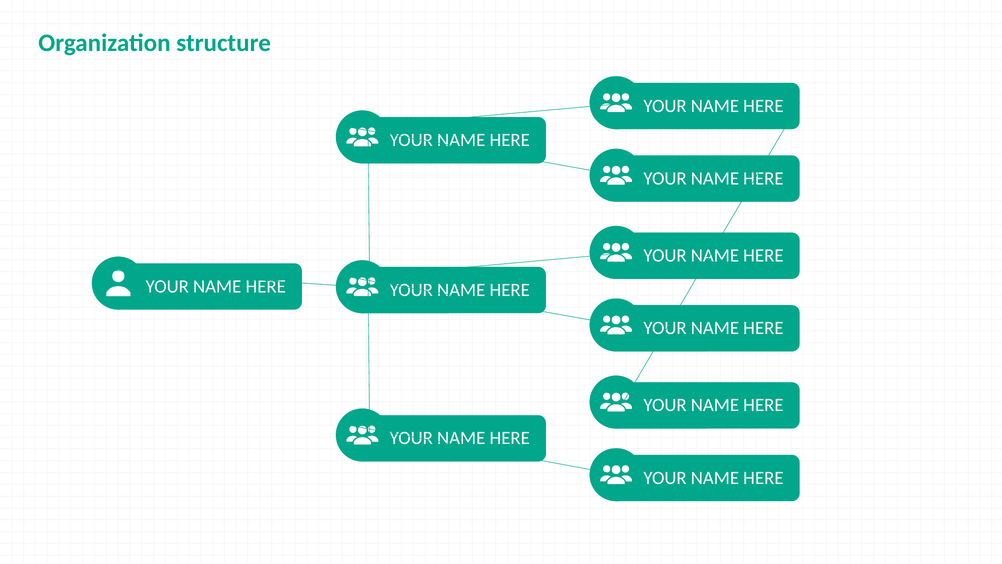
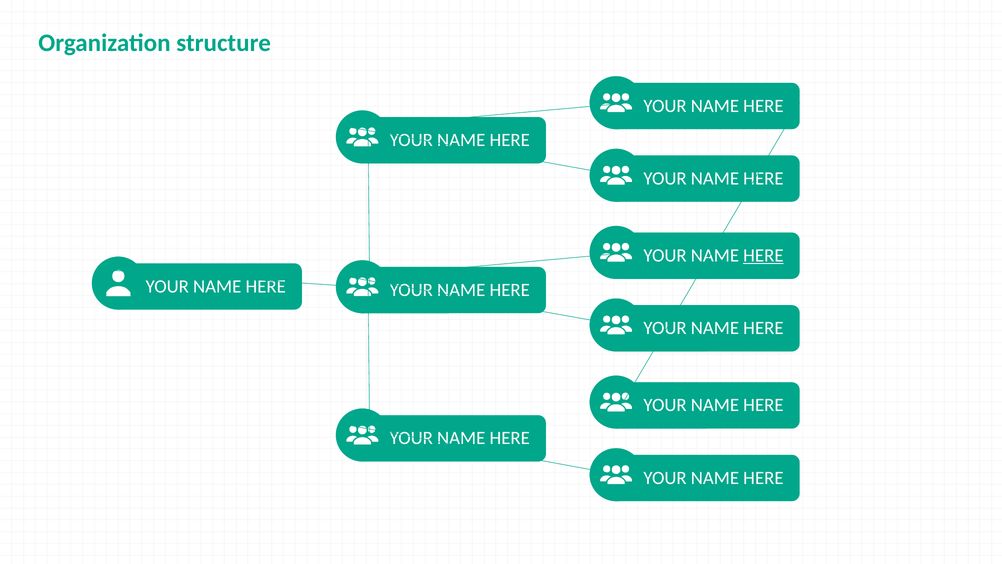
HERE at (763, 255) underline: none -> present
